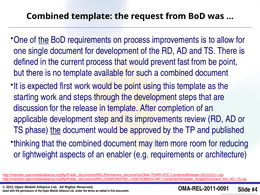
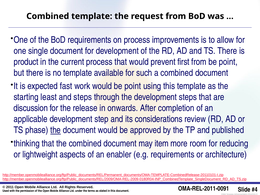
the at (44, 40) underline: present -> none
defined: defined -> product
fast: fast -> first
first: first -> fast
starting work: work -> least
in template: template -> onwards
its improvements: improvements -> considerations
